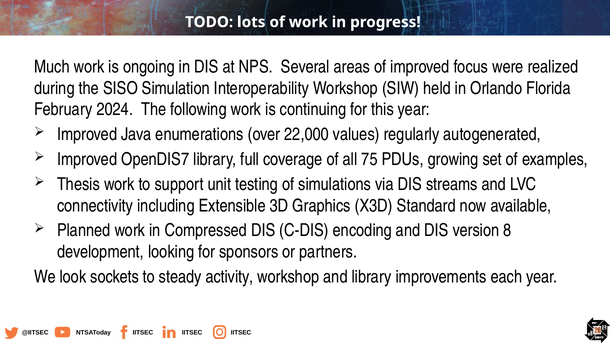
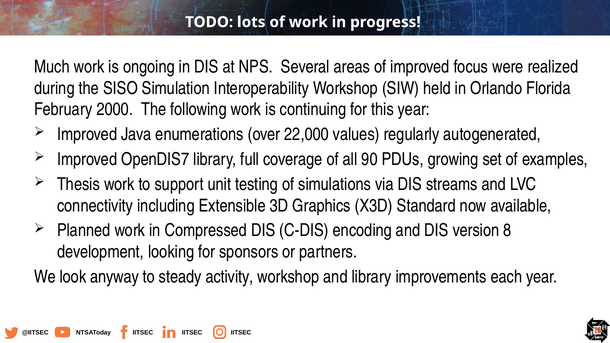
2024: 2024 -> 2000
75: 75 -> 90
sockets: sockets -> anyway
